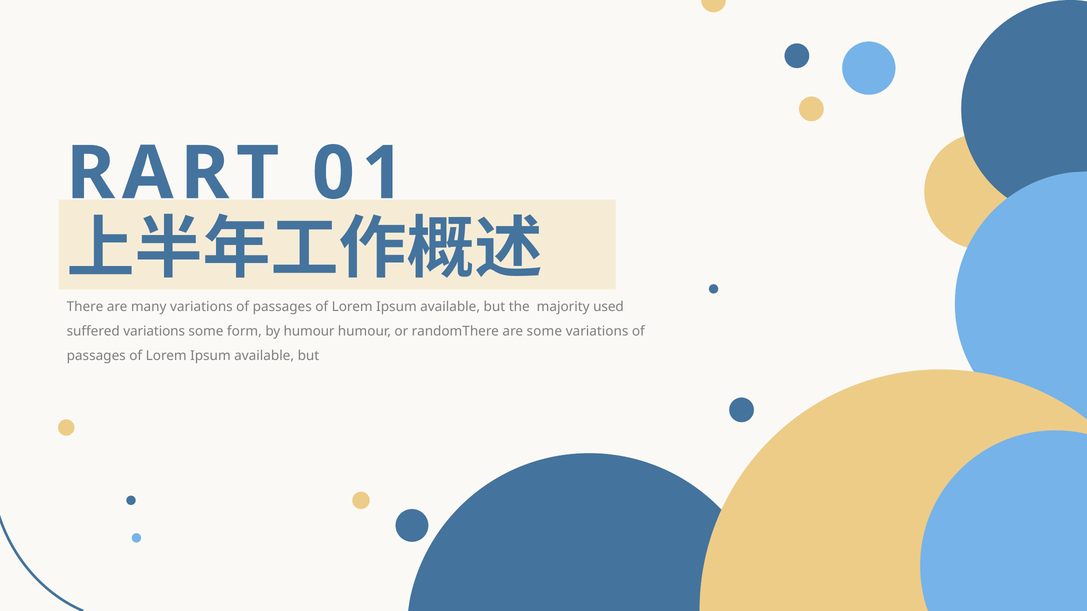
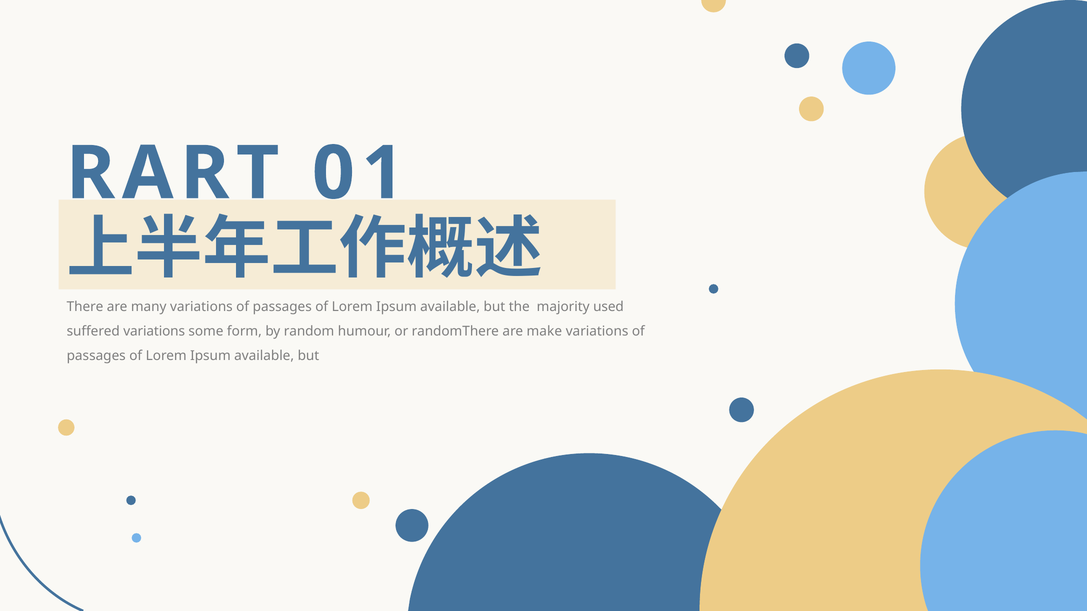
by humour: humour -> random
are some: some -> make
